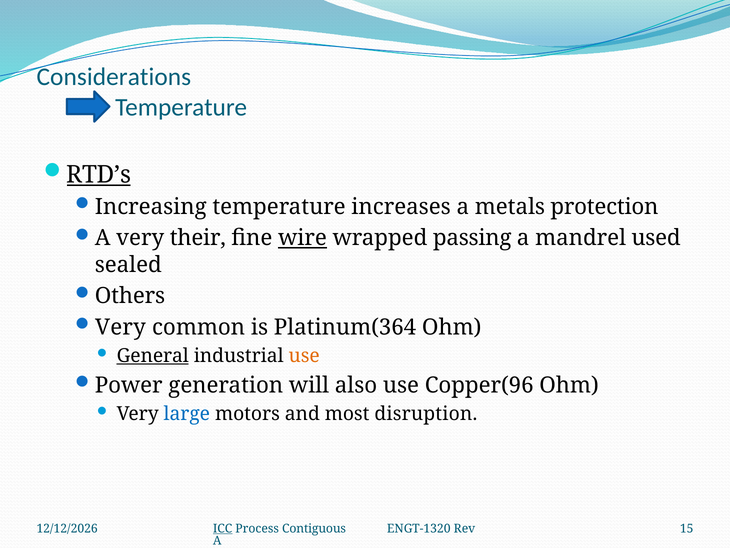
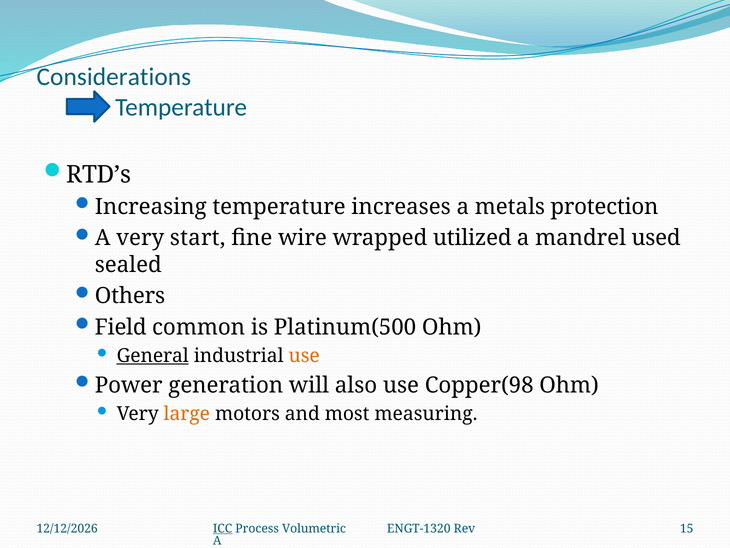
RTD’s underline: present -> none
their: their -> start
wire underline: present -> none
passing: passing -> utilized
Very at (120, 327): Very -> Field
Platinum(364: Platinum(364 -> Platinum(500
Copper(96: Copper(96 -> Copper(98
large colour: blue -> orange
disruption: disruption -> measuring
Contiguous: Contiguous -> Volumetric
